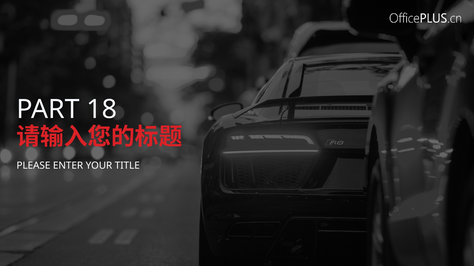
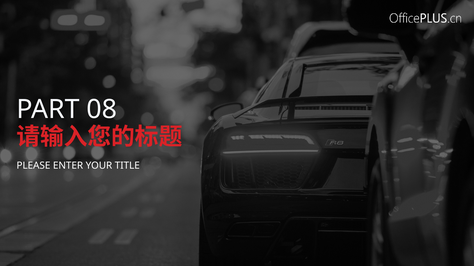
18: 18 -> 08
